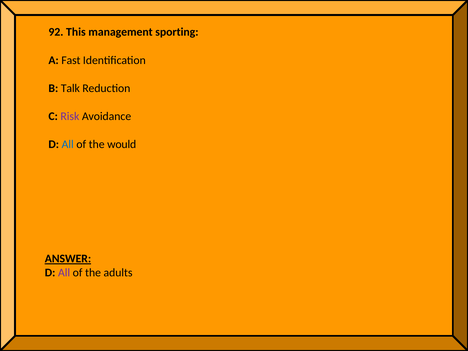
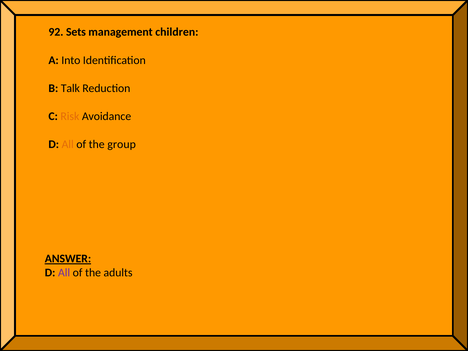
This: This -> Sets
sporting: sporting -> children
Fast: Fast -> Into
Risk colour: purple -> orange
All at (68, 144) colour: blue -> orange
would: would -> group
